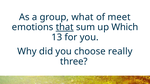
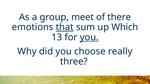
what: what -> meet
meet: meet -> there
you at (89, 37) underline: none -> present
